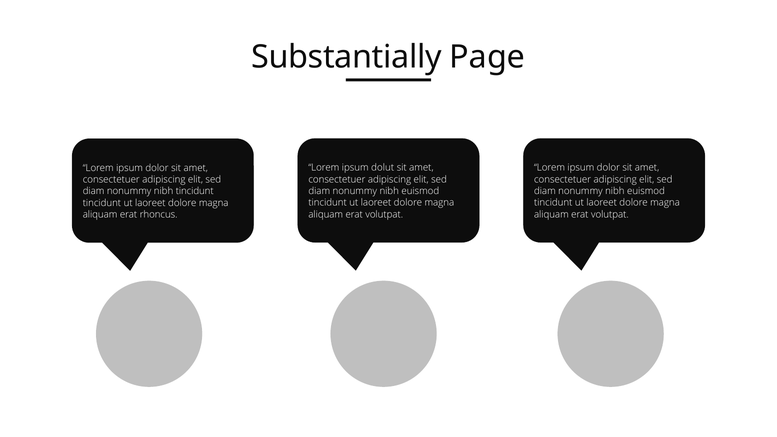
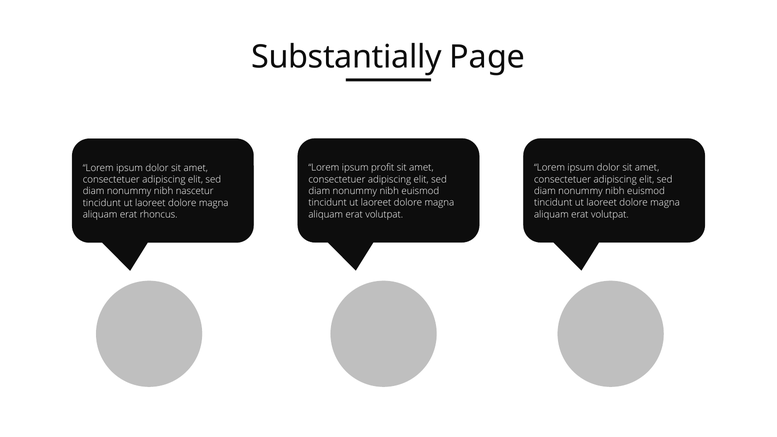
dolut: dolut -> profit
nibh tincidunt: tincidunt -> nascetur
